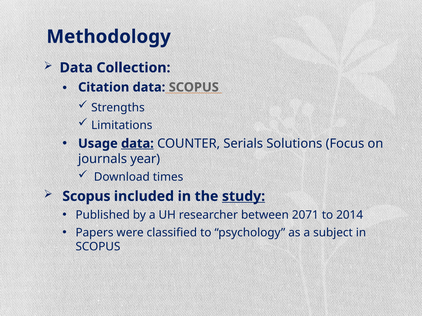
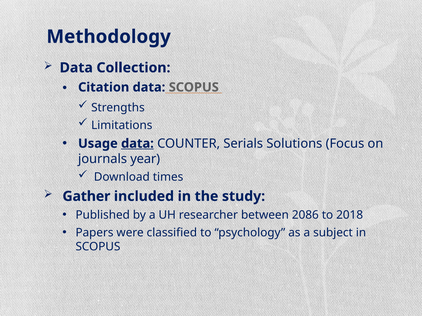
Scopus at (86, 197): Scopus -> Gather
study underline: present -> none
2071: 2071 -> 2086
2014: 2014 -> 2018
